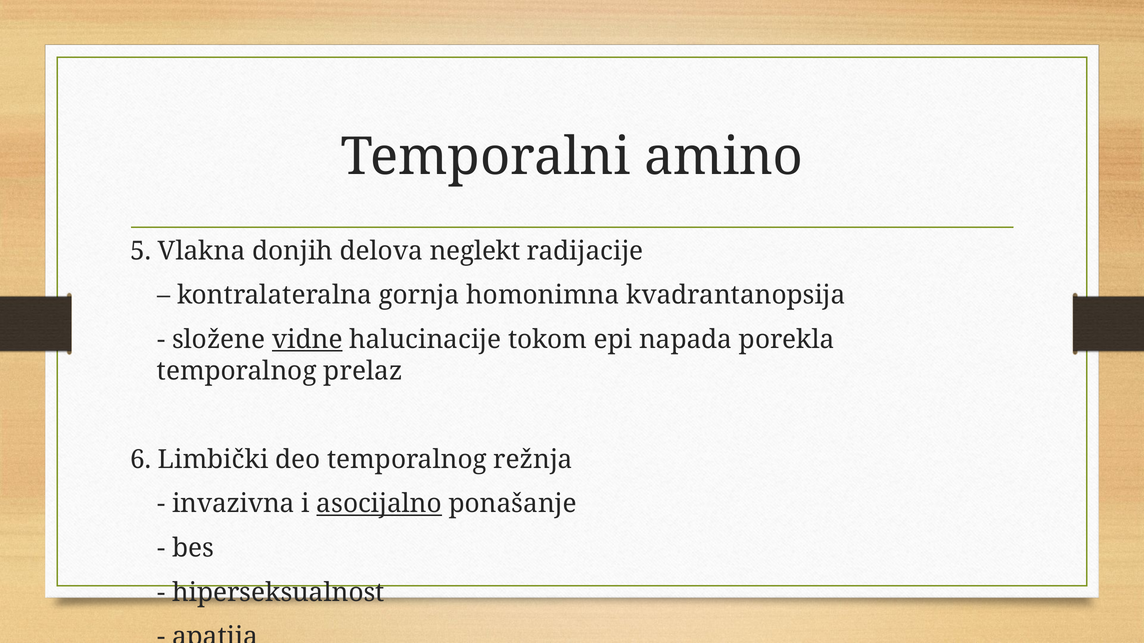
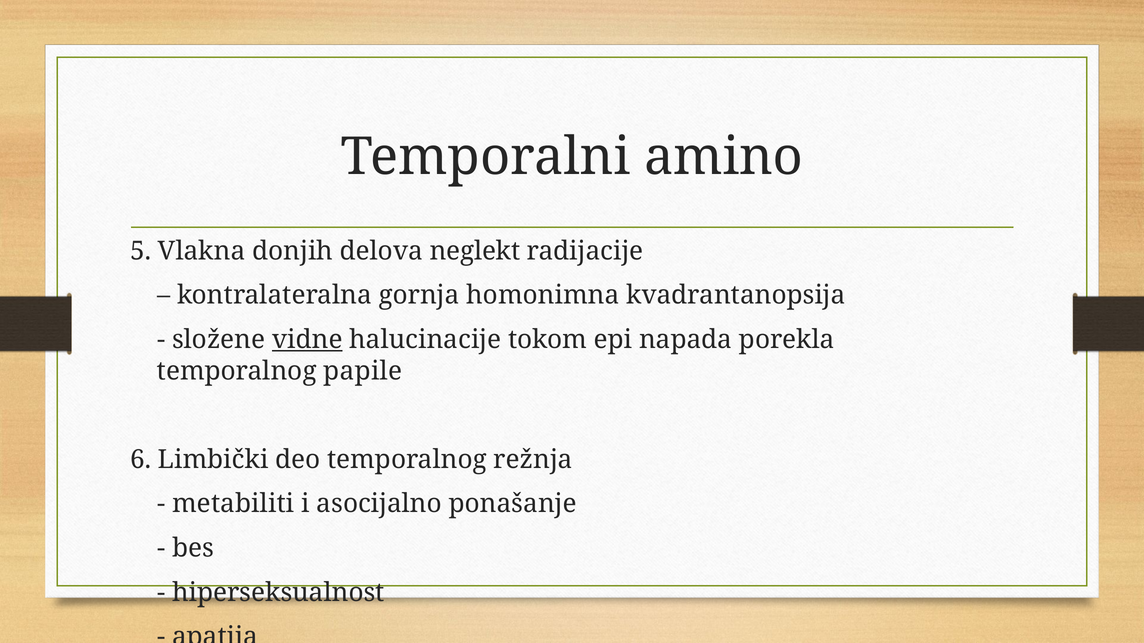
prelaz: prelaz -> papile
invazivna: invazivna -> metabiliti
asocijalno underline: present -> none
